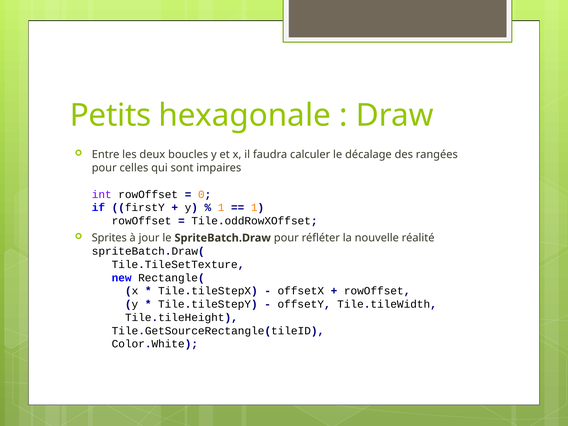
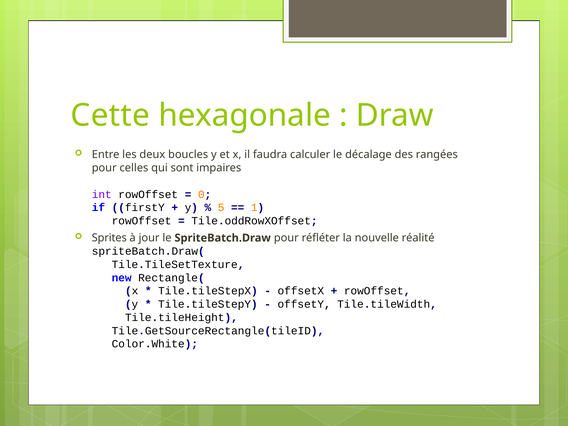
Petits: Petits -> Cette
1 at (221, 208): 1 -> 5
